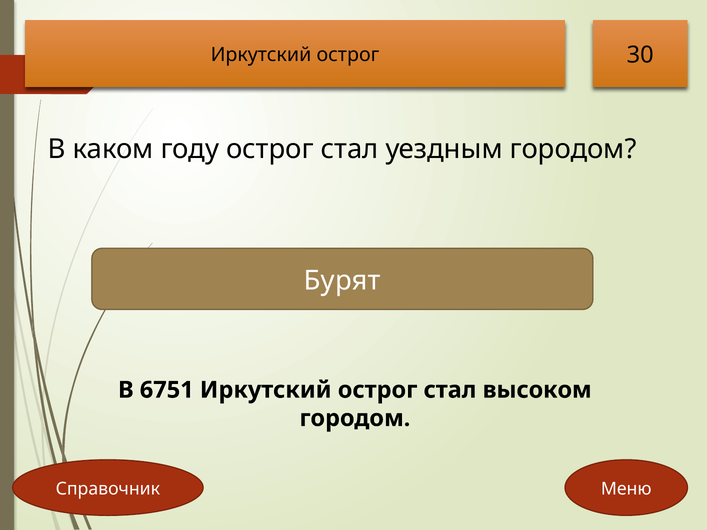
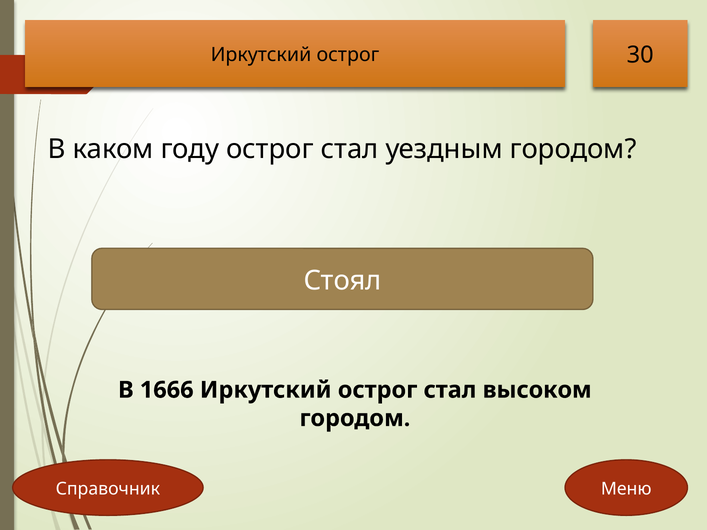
Бурят: Бурят -> Стоял
6751: 6751 -> 1666
